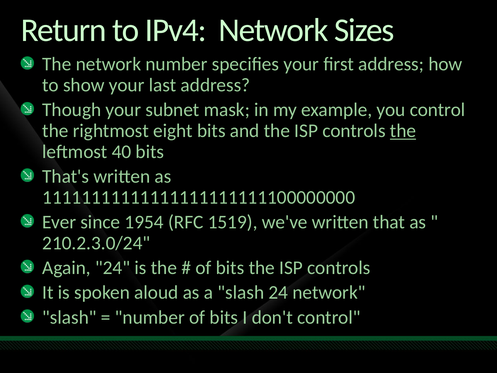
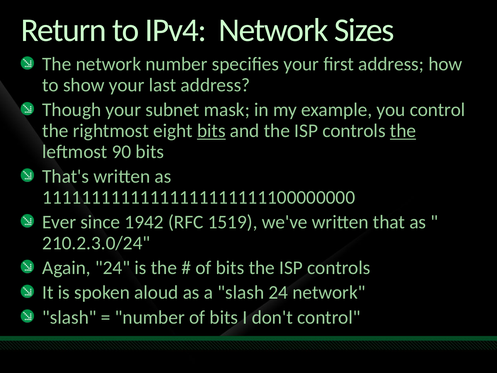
bits at (211, 131) underline: none -> present
40: 40 -> 90
1954: 1954 -> 1942
